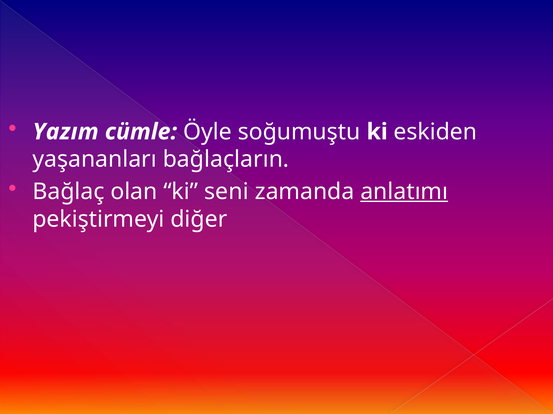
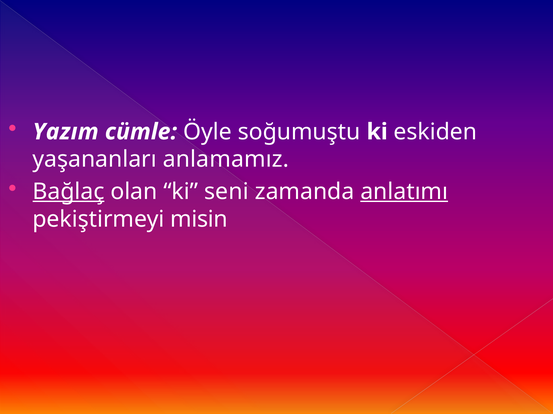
bağlaçların: bağlaçların -> anlamamız
Bağlaç underline: none -> present
diğer: diğer -> misin
